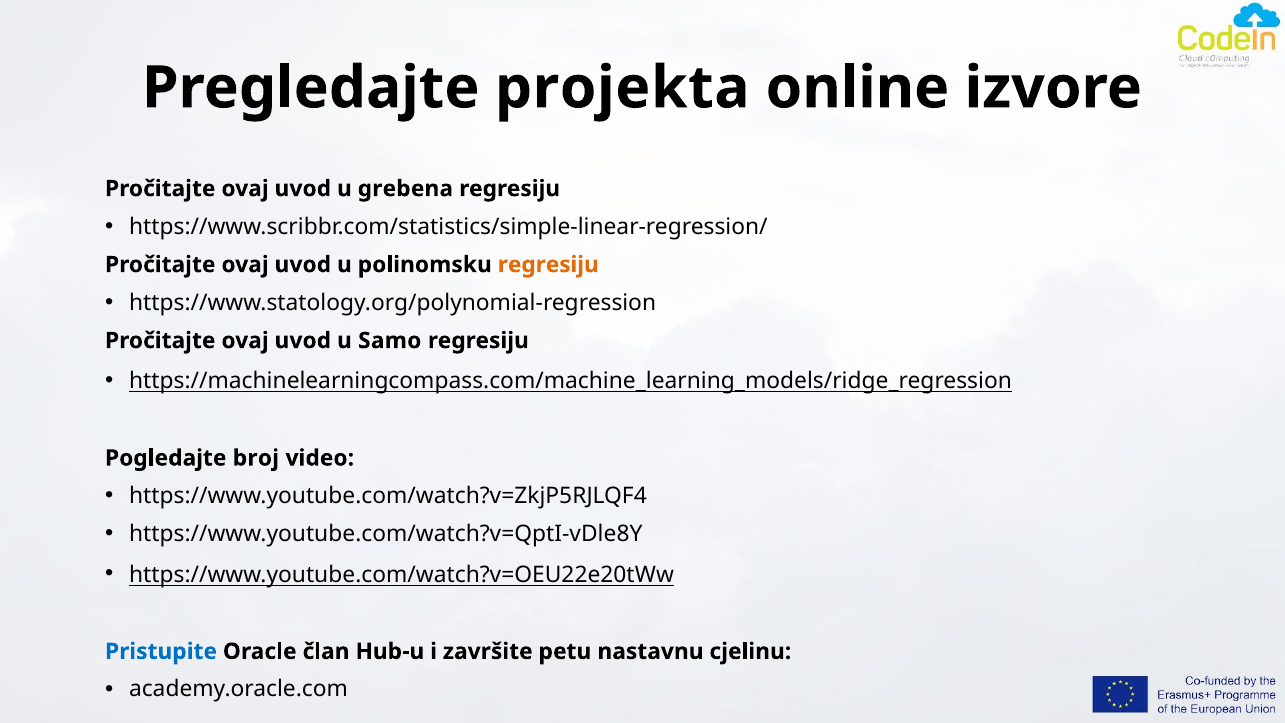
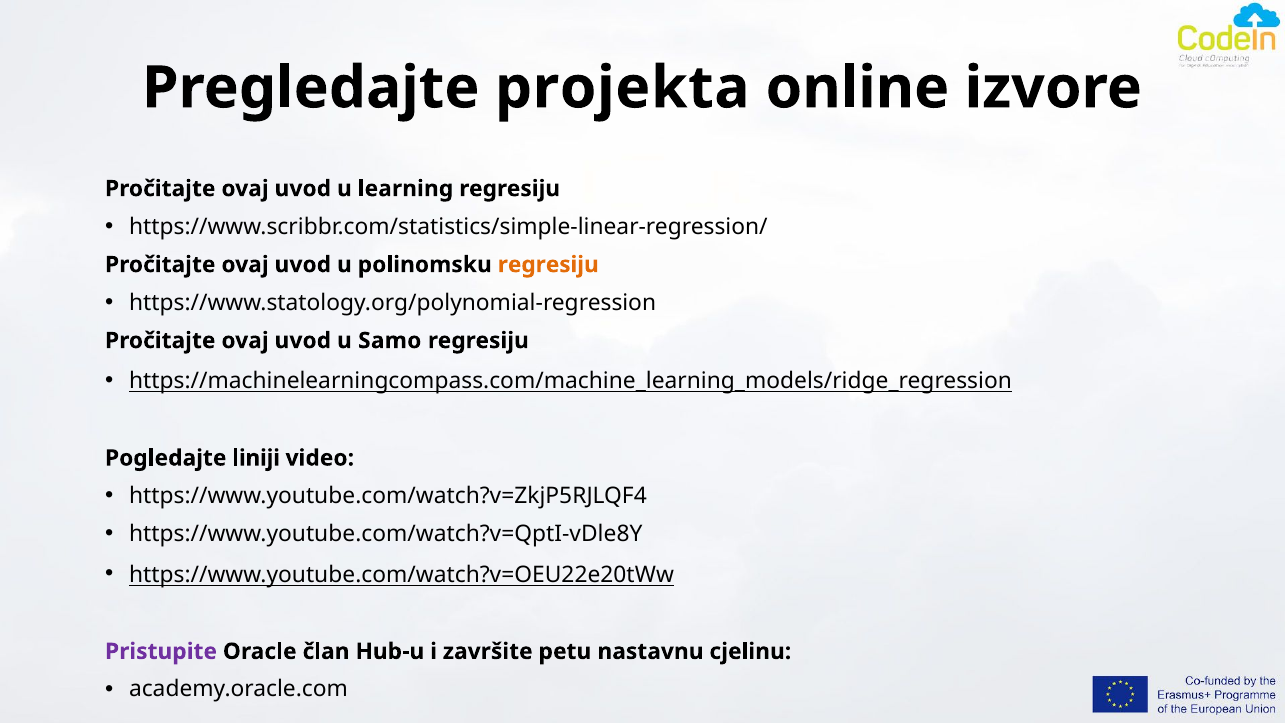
grebena: grebena -> learning
broj: broj -> liniji
Pristupite colour: blue -> purple
